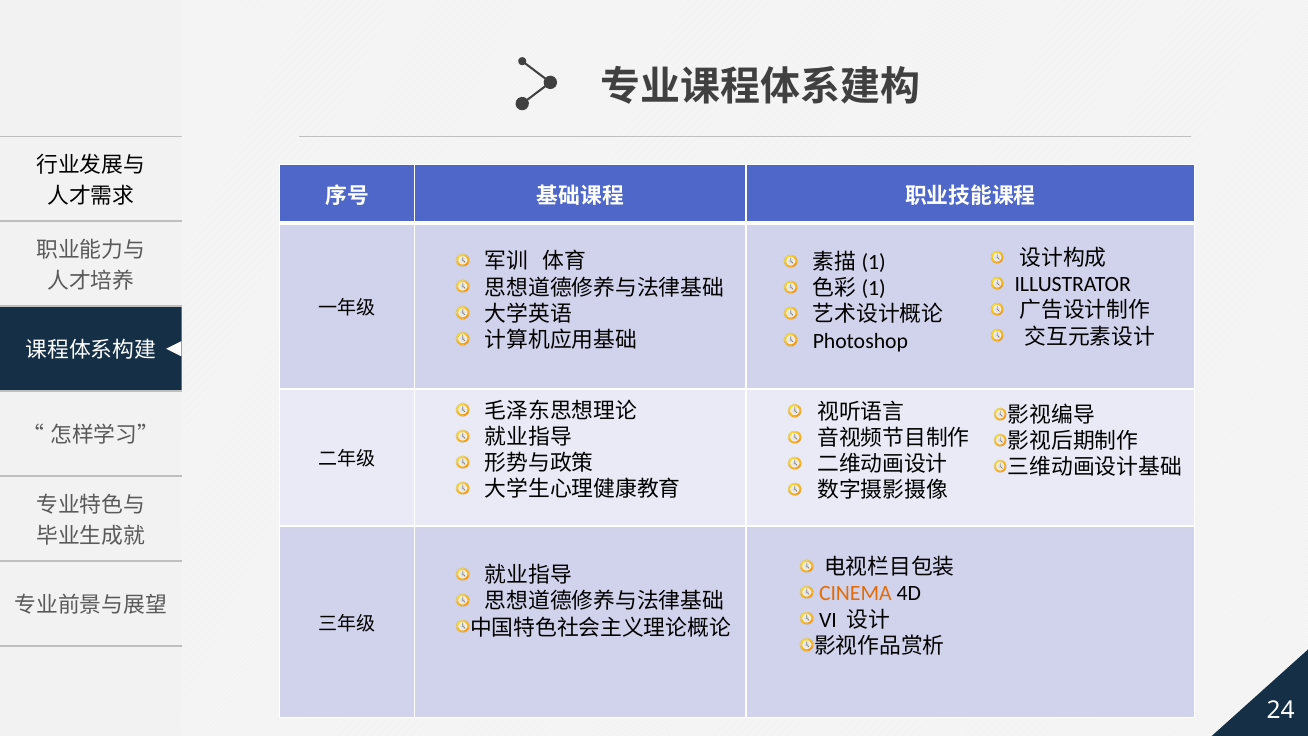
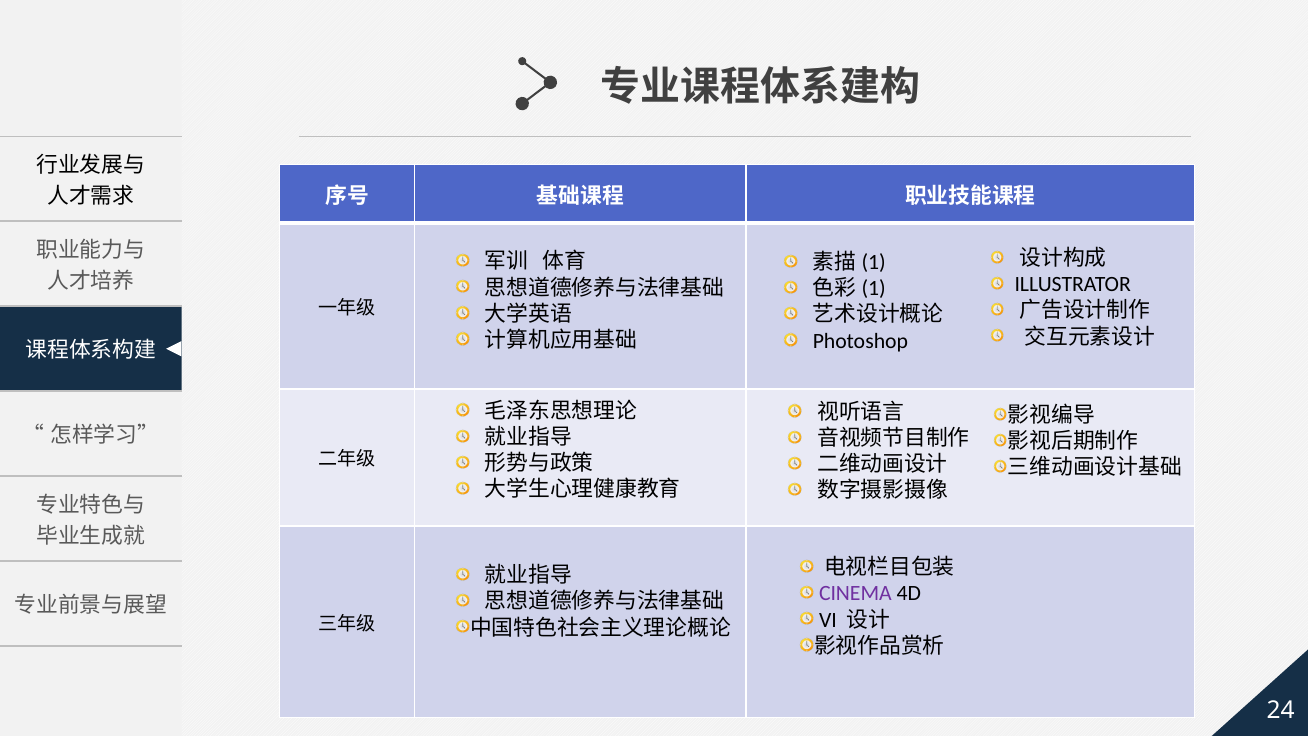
CINEMA colour: orange -> purple
